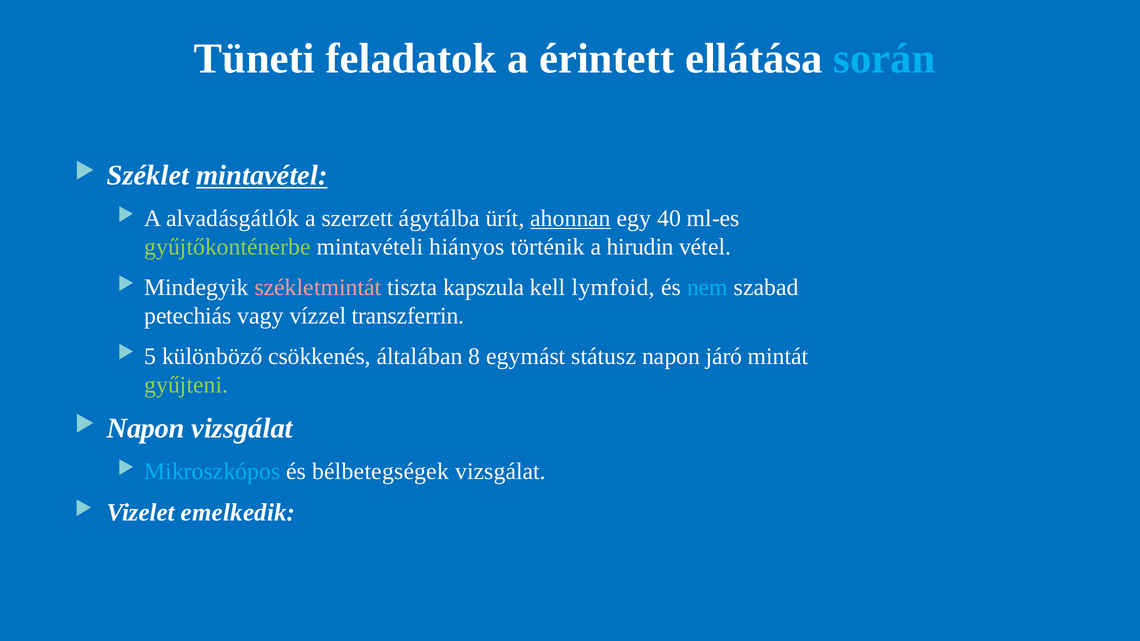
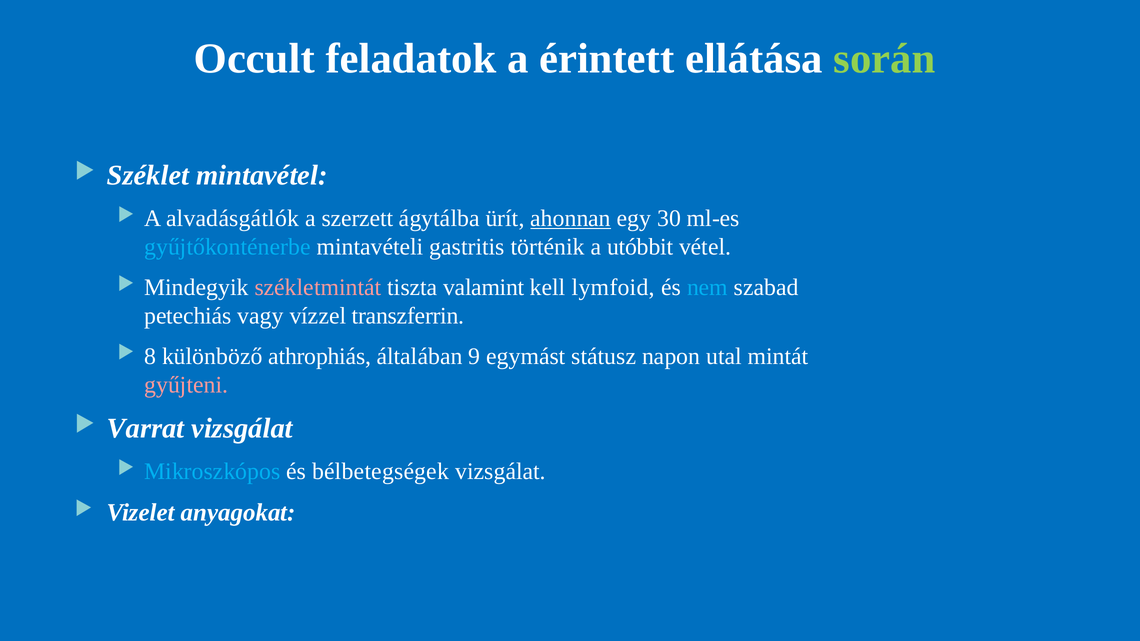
Tüneti: Tüneti -> Occult
során colour: light blue -> light green
mintavétel underline: present -> none
40: 40 -> 30
gyűjtőkonténerbe colour: light green -> light blue
hiányos: hiányos -> gastritis
hirudin: hirudin -> utóbbit
kapszula: kapszula -> valamint
5: 5 -> 8
csökkenés: csökkenés -> athrophiás
8: 8 -> 9
járó: járó -> utal
gyűjteni colour: light green -> pink
Napon at (146, 428): Napon -> Varrat
emelkedik: emelkedik -> anyagokat
